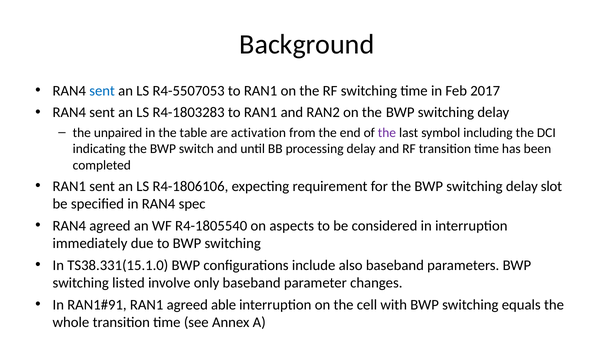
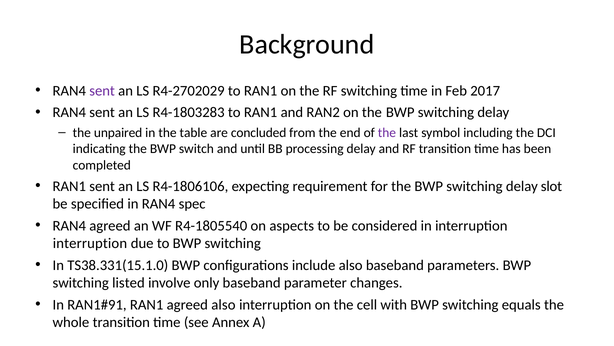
sent at (102, 91) colour: blue -> purple
R4-5507053: R4-5507053 -> R4-2702029
activation: activation -> concluded
immediately at (90, 243): immediately -> interruption
agreed able: able -> also
